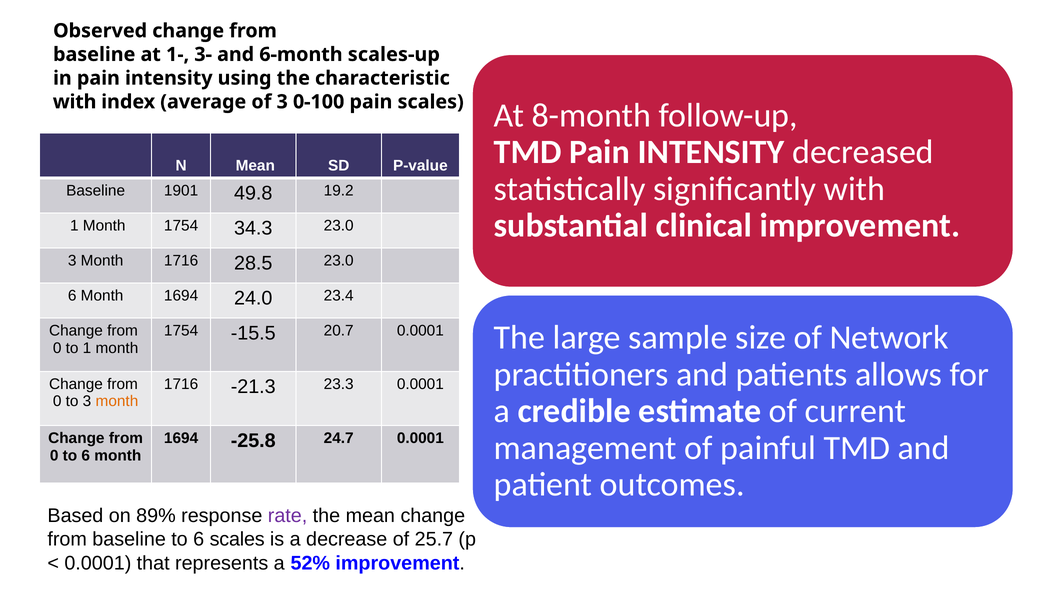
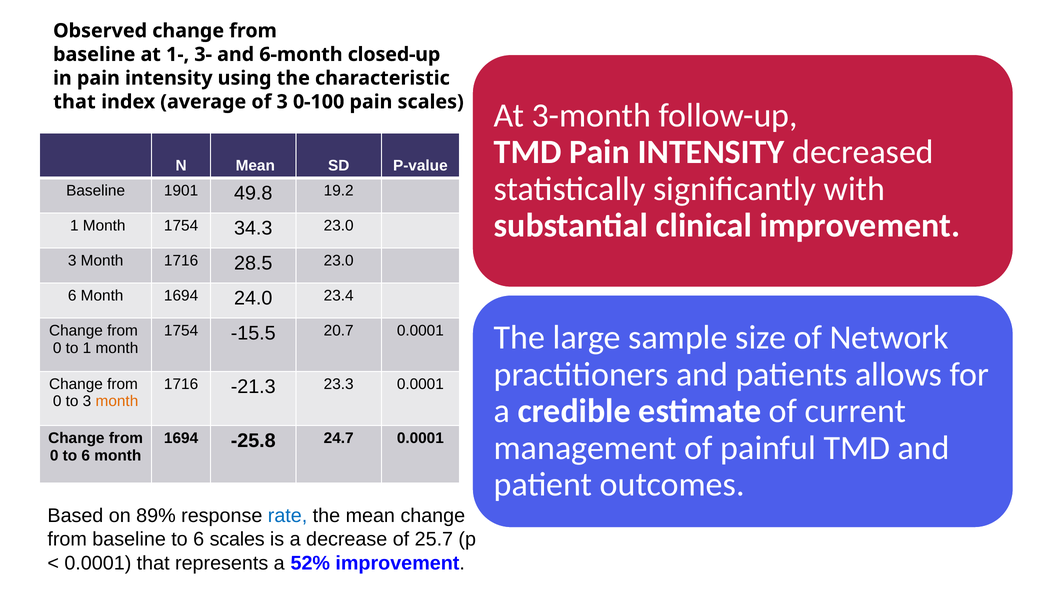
scales-up: scales-up -> closed-up
with at (75, 102): with -> that
8-month: 8-month -> 3-month
rate colour: purple -> blue
